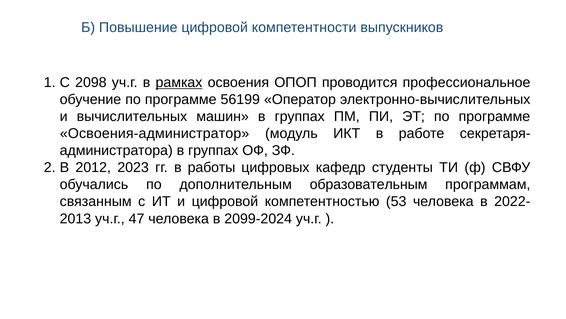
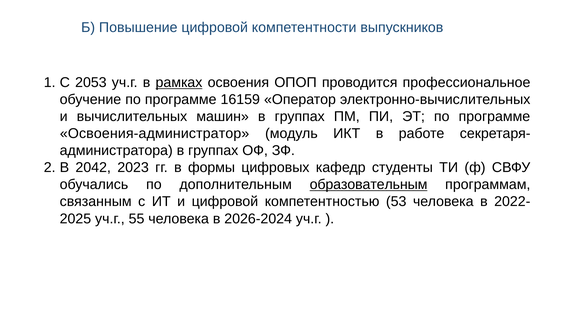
2098: 2098 -> 2053
56199: 56199 -> 16159
2012: 2012 -> 2042
работы: работы -> формы
образовательным underline: none -> present
2013: 2013 -> 2025
47: 47 -> 55
2099-2024: 2099-2024 -> 2026-2024
